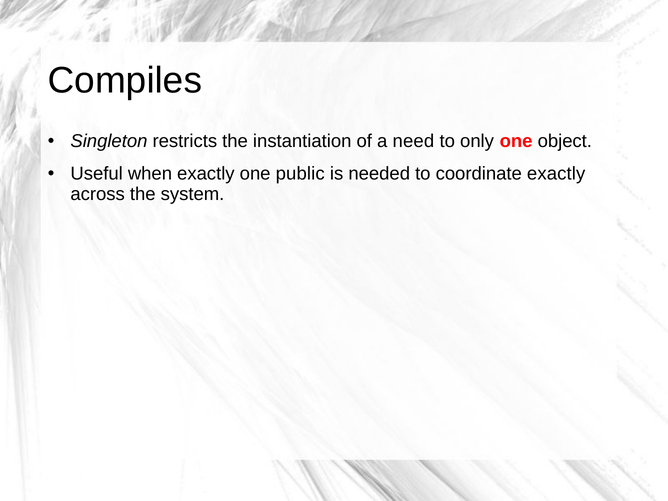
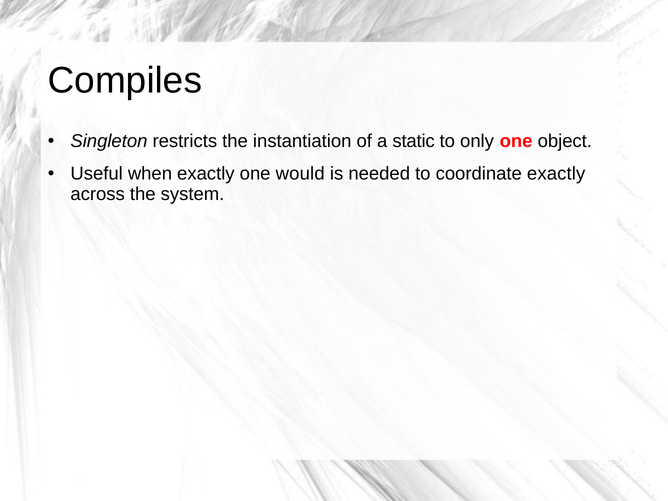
need: need -> static
public: public -> would
